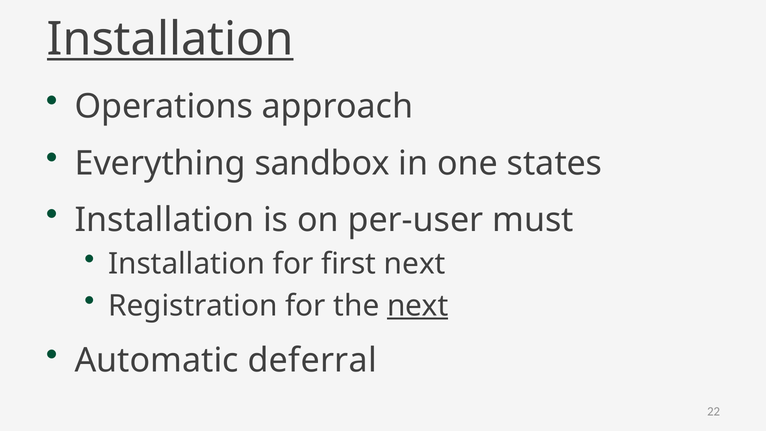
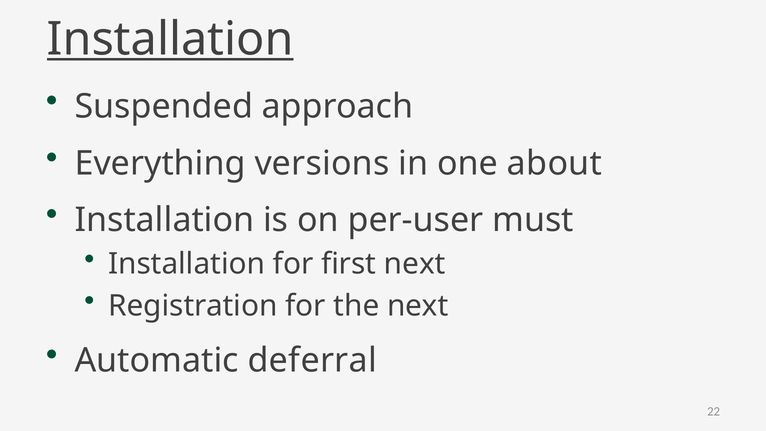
Operations: Operations -> Suspended
sandbox: sandbox -> versions
states: states -> about
next at (418, 306) underline: present -> none
